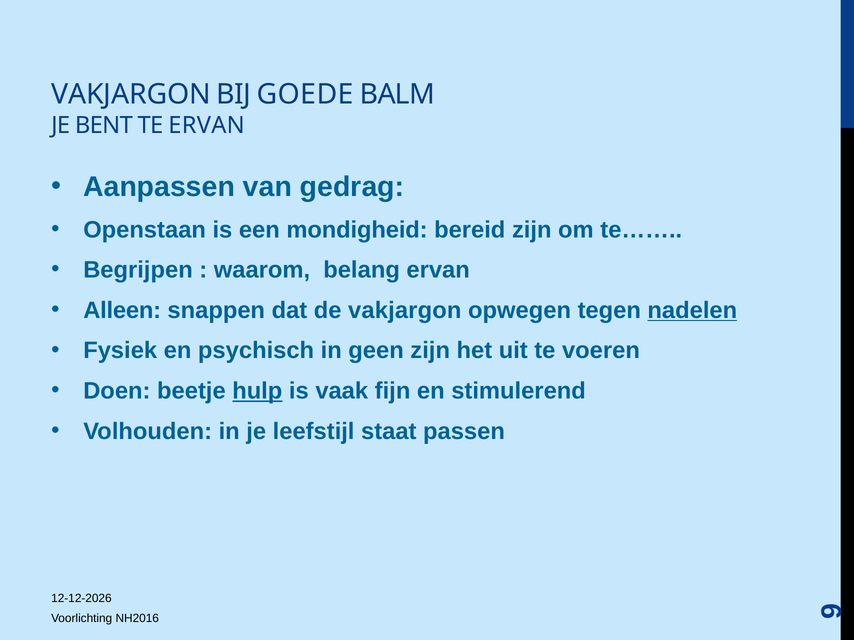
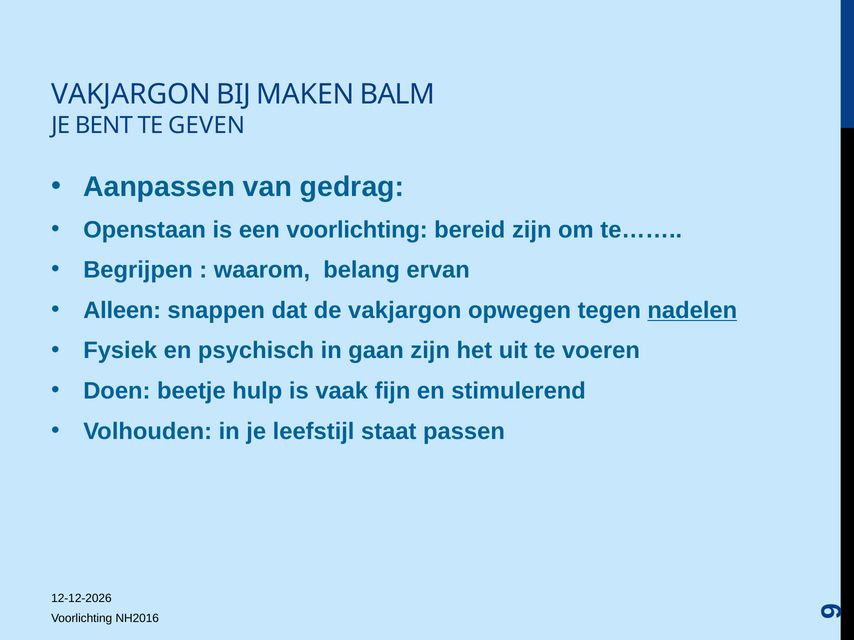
GOEDE: GOEDE -> MAKEN
TE ERVAN: ERVAN -> GEVEN
een mondigheid: mondigheid -> voorlichting
geen: geen -> gaan
hulp underline: present -> none
